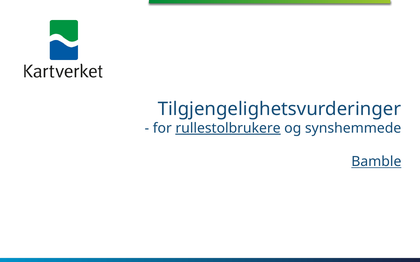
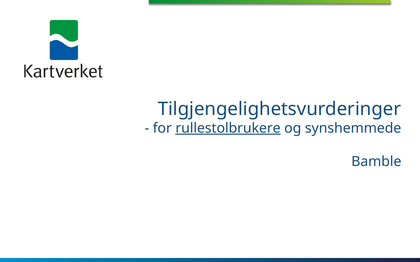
Bamble underline: present -> none
